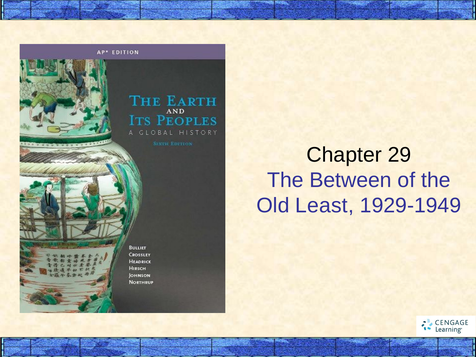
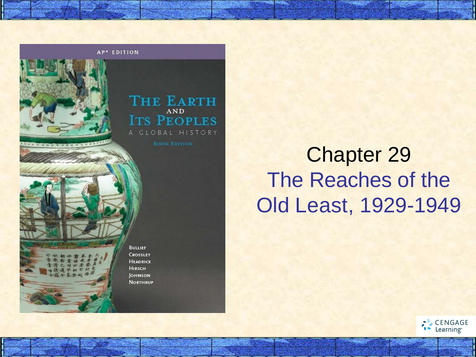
Between: Between -> Reaches
